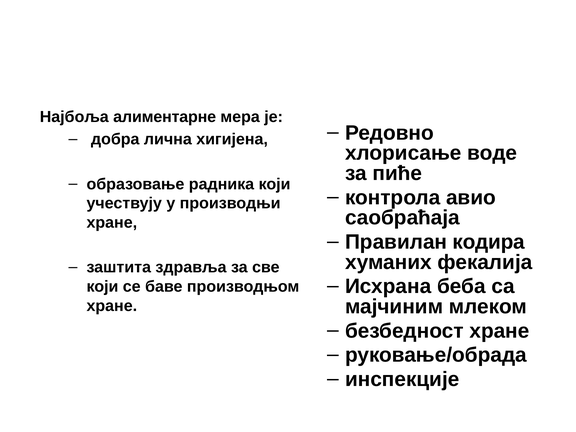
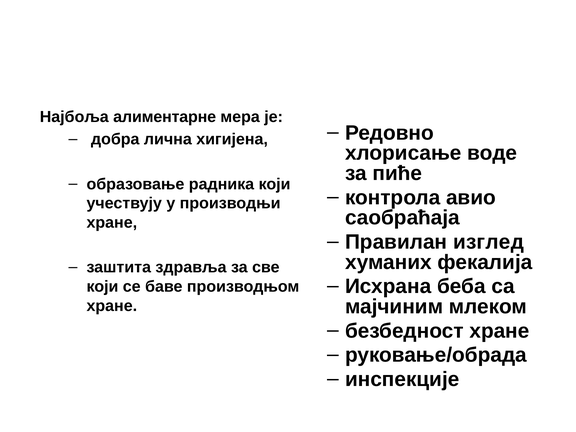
кодира: кодира -> изглед
